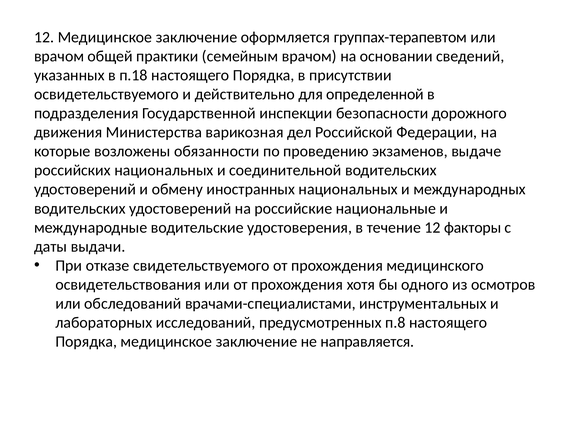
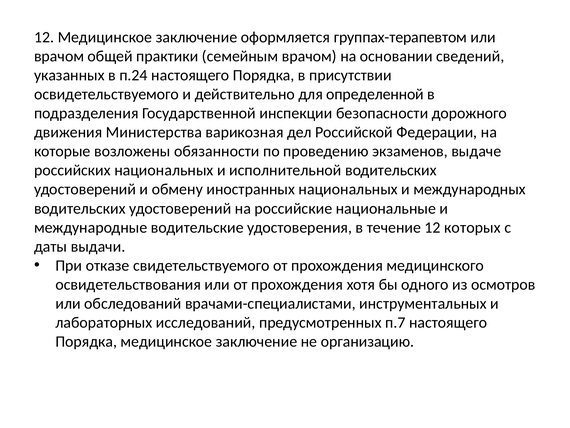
п.18: п.18 -> п.24
соединительной: соединительной -> исполнительной
факторы: факторы -> которых
п.8: п.8 -> п.7
направляется: направляется -> организацию
